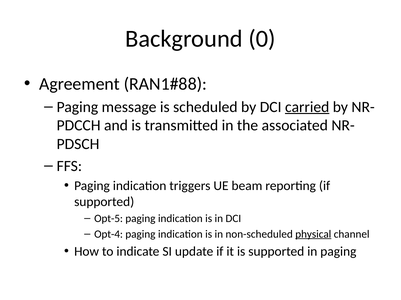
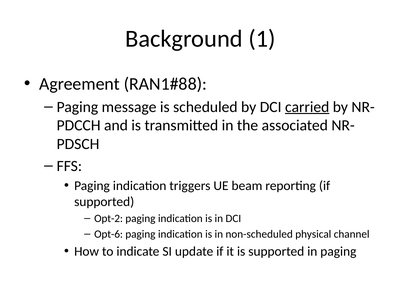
0: 0 -> 1
Opt-5: Opt-5 -> Opt-2
Opt-4: Opt-4 -> Opt-6
physical underline: present -> none
